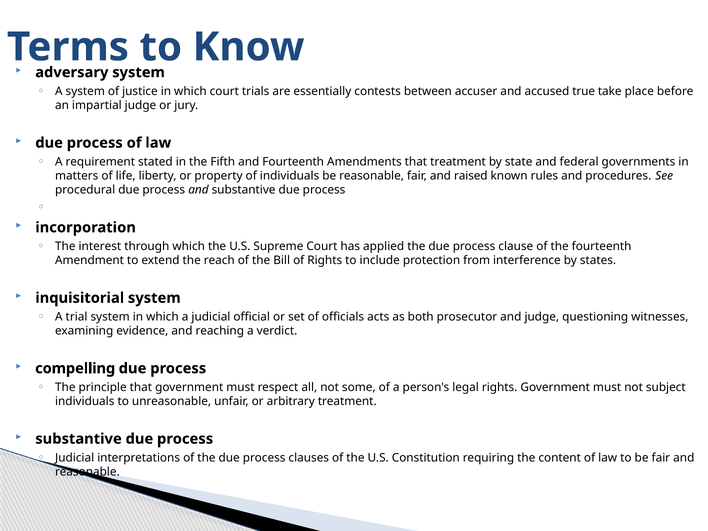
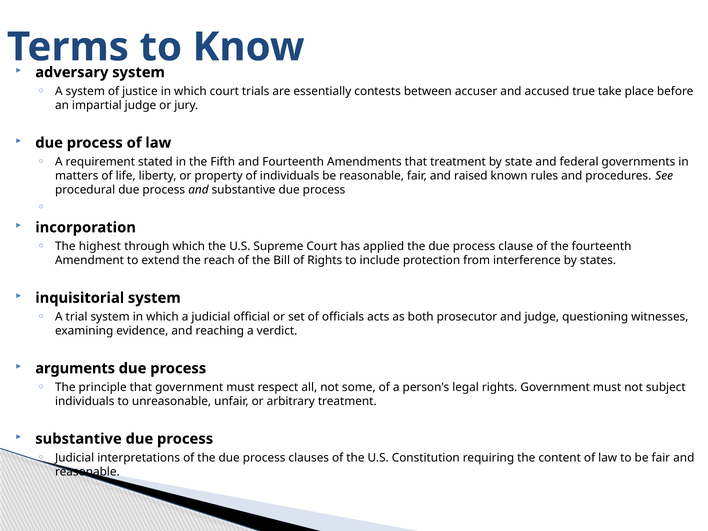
interest: interest -> highest
compelling: compelling -> arguments
